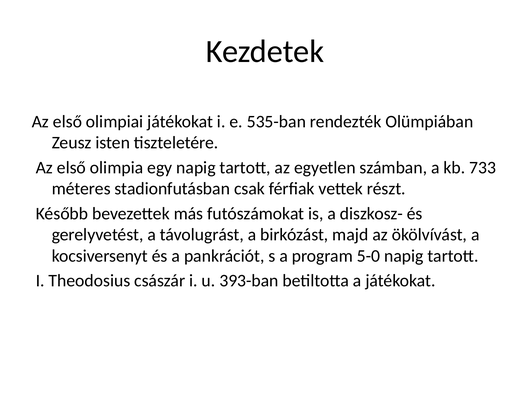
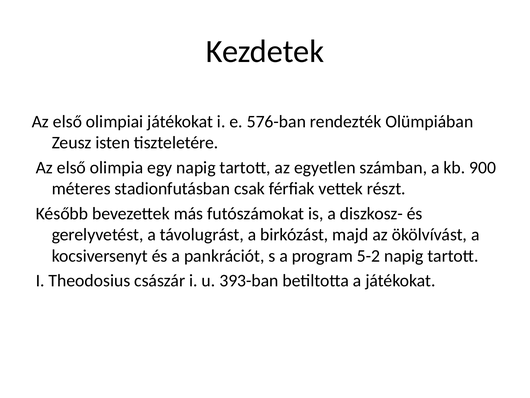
535-ban: 535-ban -> 576-ban
733: 733 -> 900
5-0: 5-0 -> 5-2
